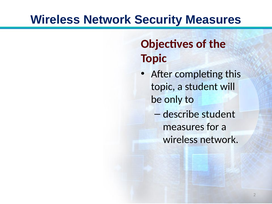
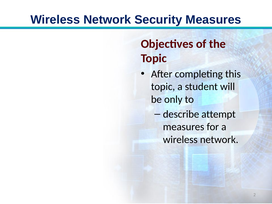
describe student: student -> attempt
